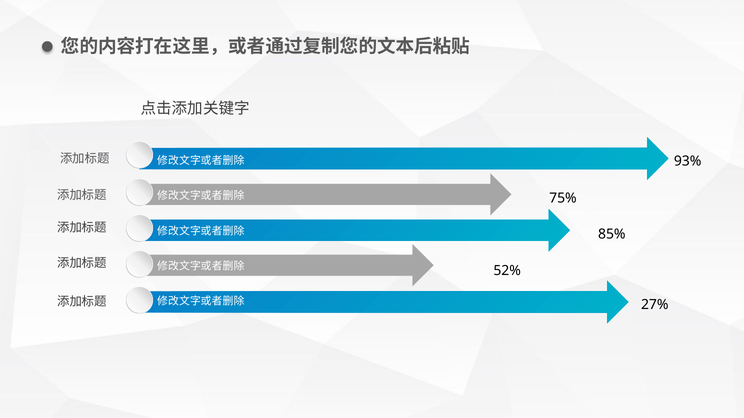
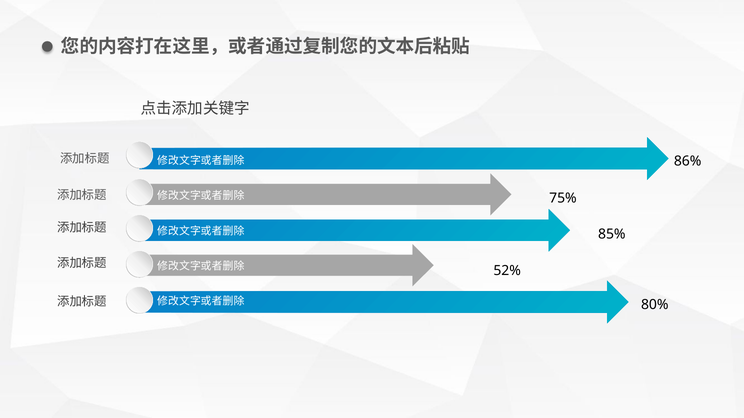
93%: 93% -> 86%
27%: 27% -> 80%
